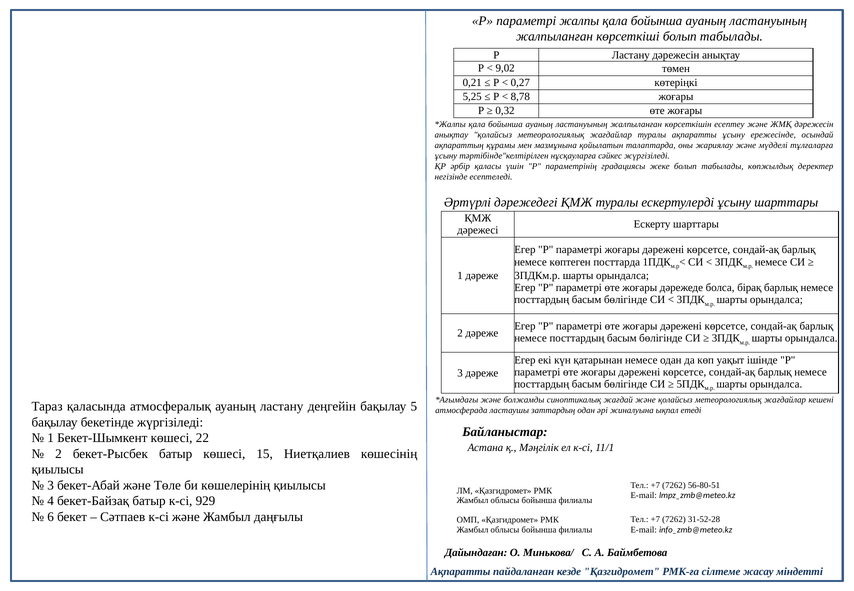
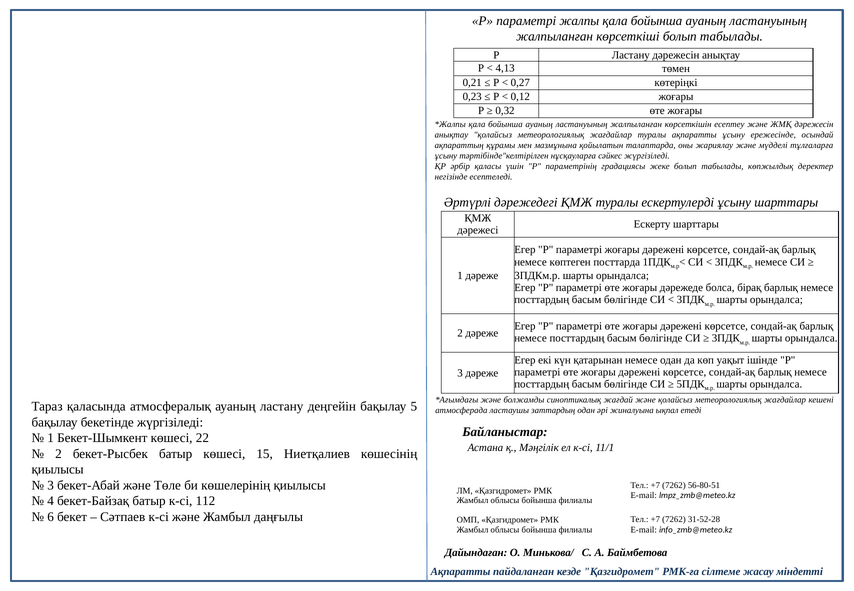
9,02: 9,02 -> 4,13
5,25: 5,25 -> 0,23
8,78: 8,78 -> 0,12
929: 929 -> 112
